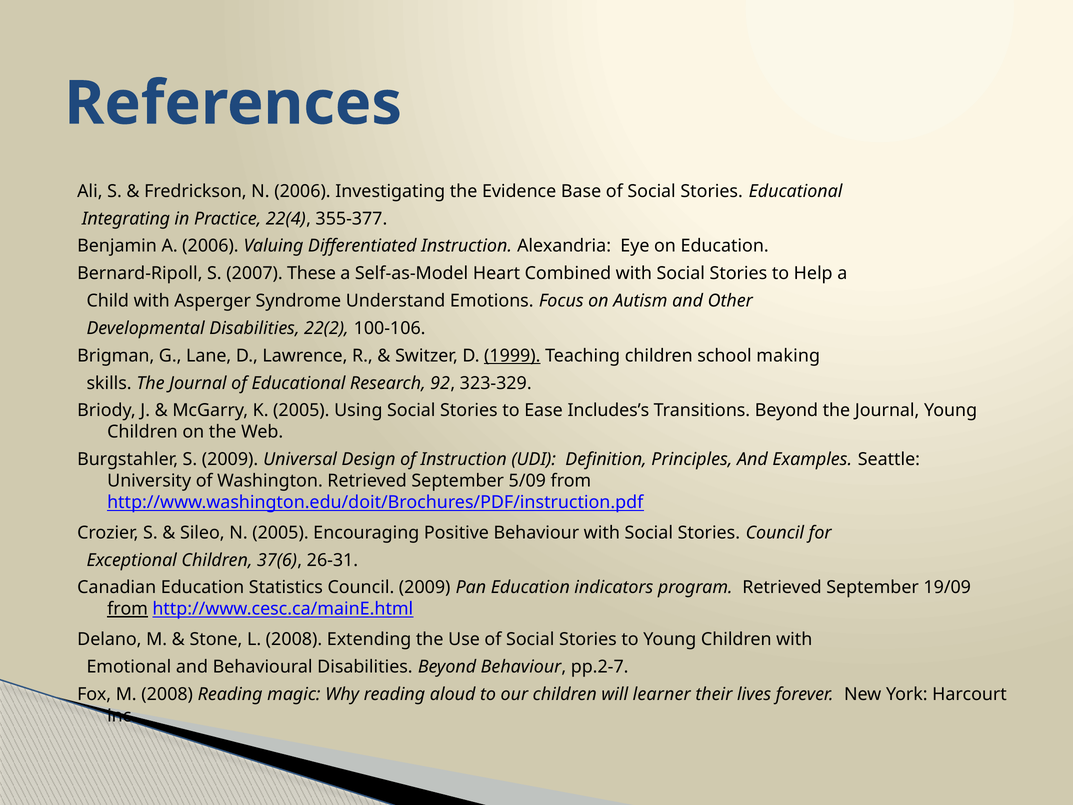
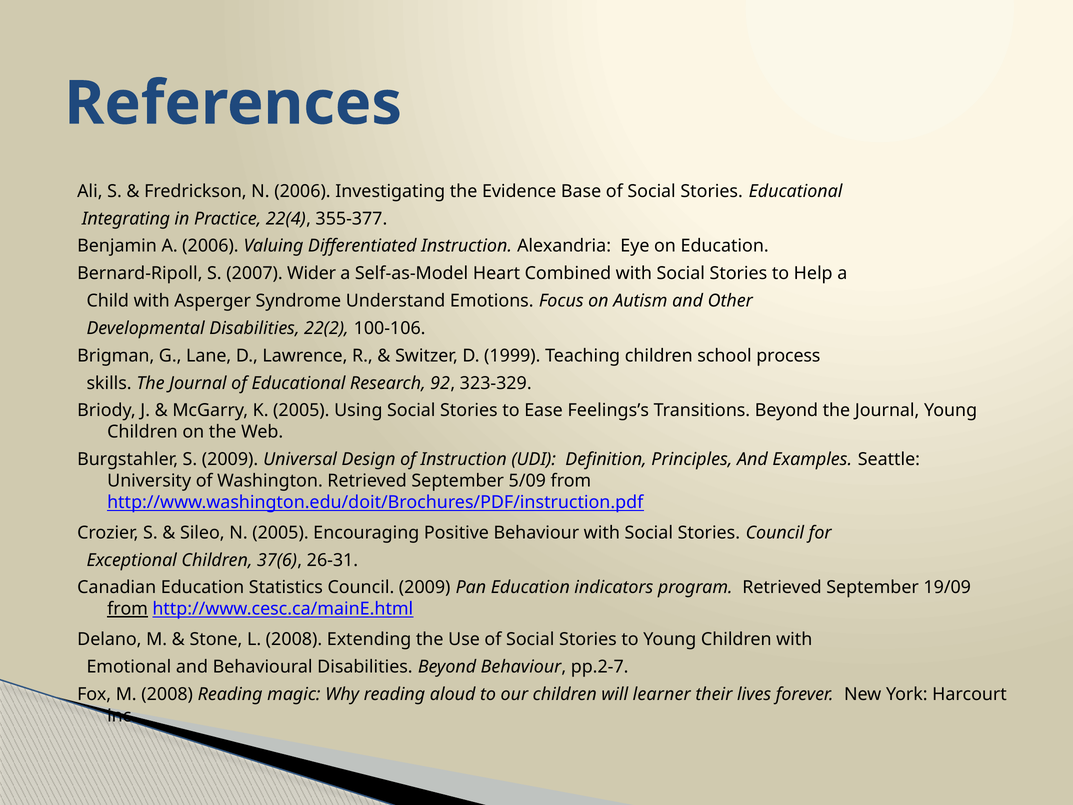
These: These -> Wider
1999 underline: present -> none
making: making -> process
Includes’s: Includes’s -> Feelings’s
